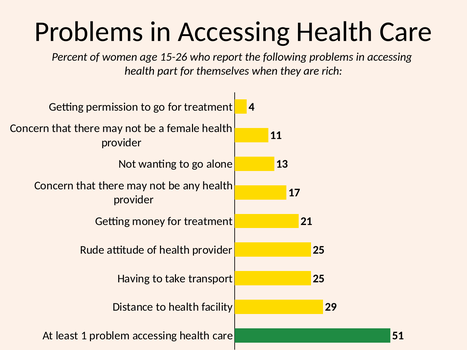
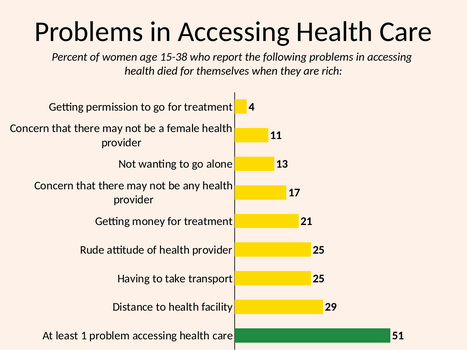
15-26: 15-26 -> 15-38
part: part -> died
